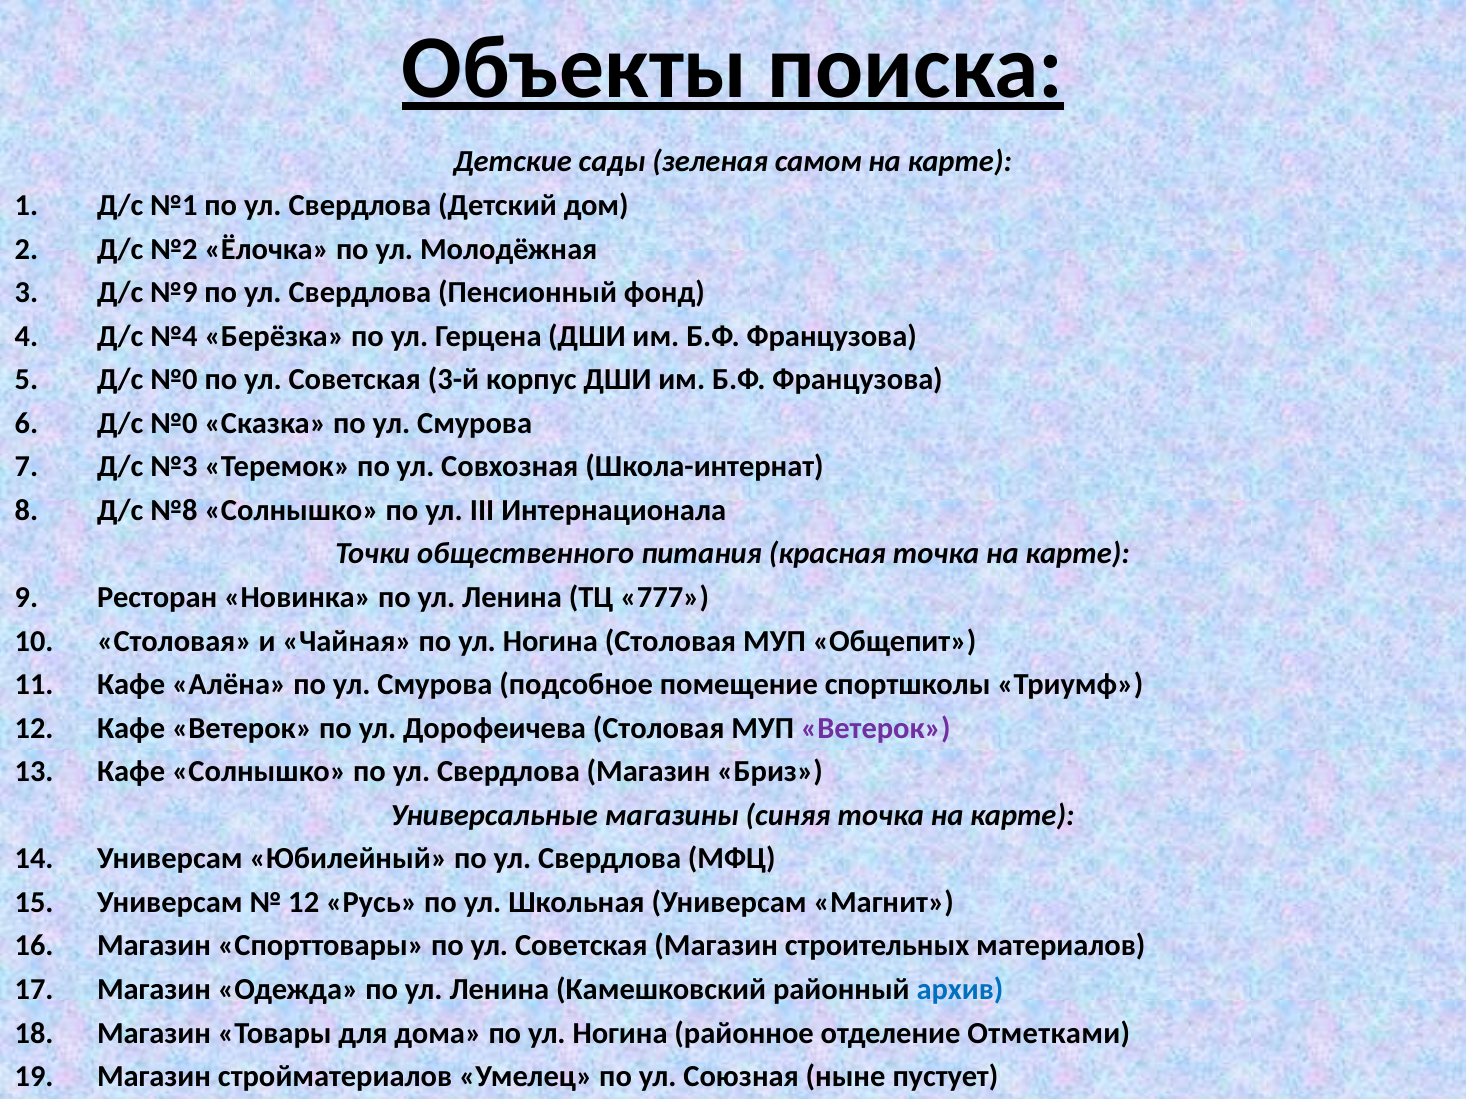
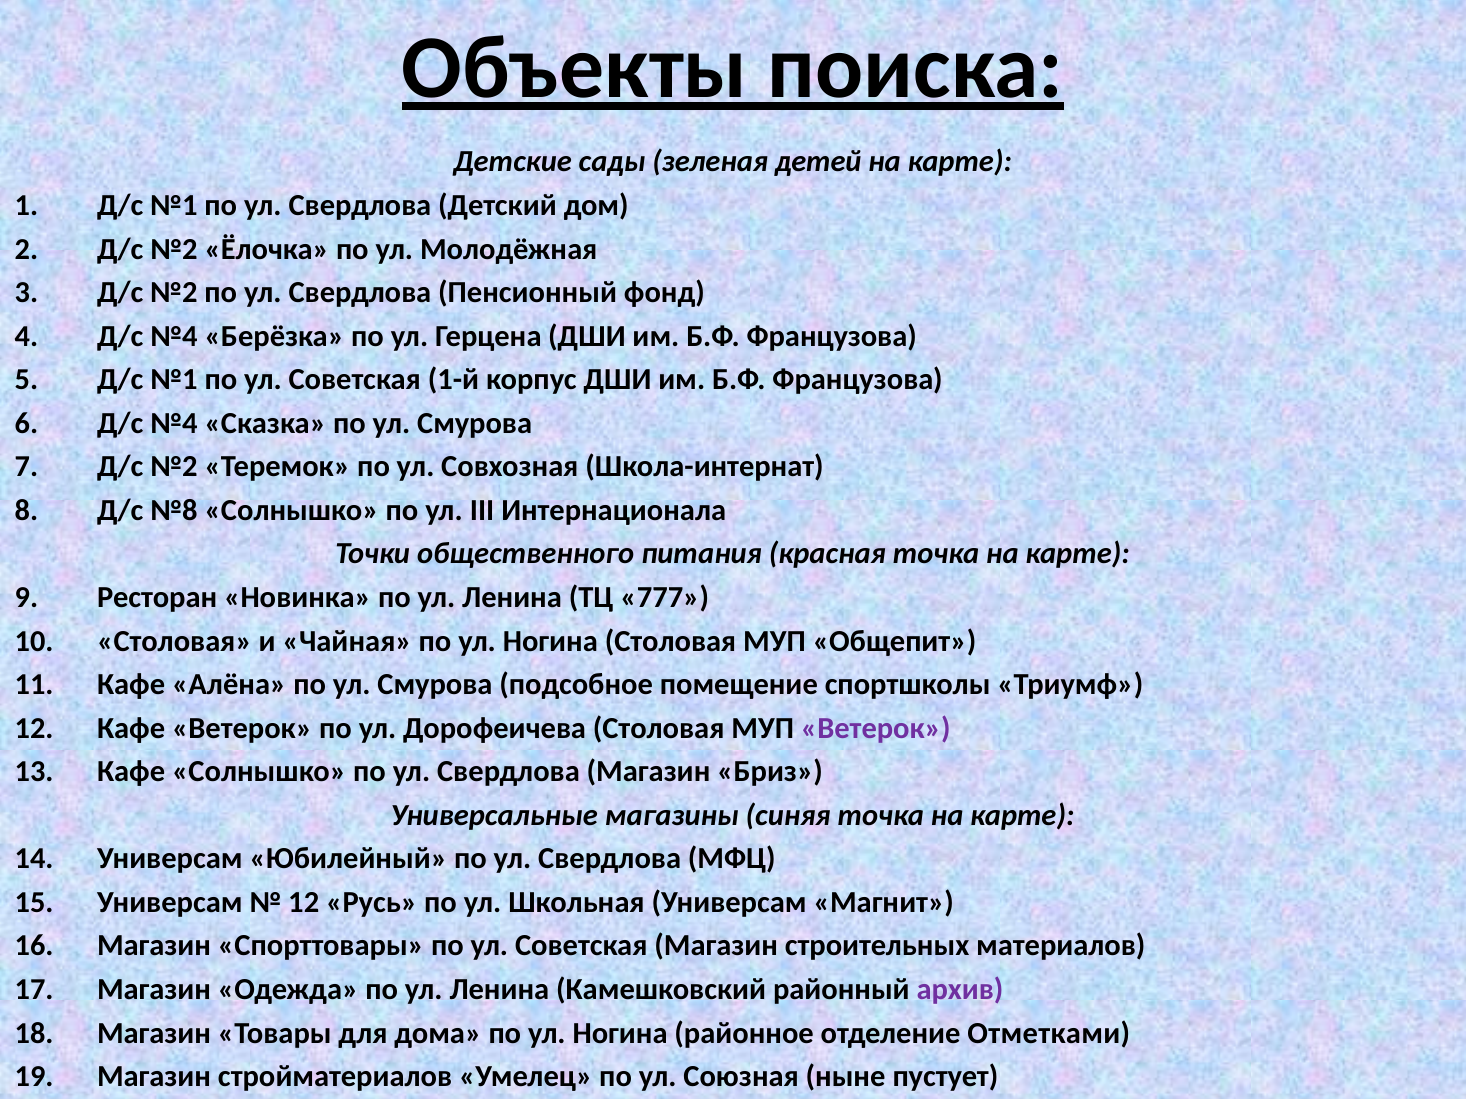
самом: самом -> детей
Д/с №9: №9 -> №2
№0 at (174, 380): №0 -> №1
3-й: 3-й -> 1-й
№0 at (174, 423): №0 -> №4
№3 at (174, 467): №3 -> №2
архив colour: blue -> purple
